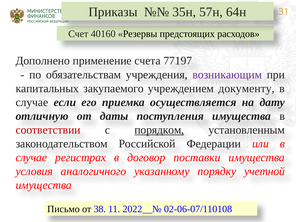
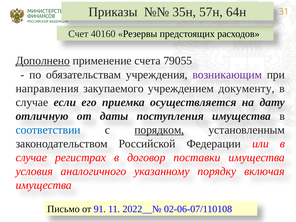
Дополнено underline: none -> present
77197: 77197 -> 79055
капитальных: капитальных -> направления
соответствии colour: red -> blue
учетной: учетной -> включая
38: 38 -> 91
